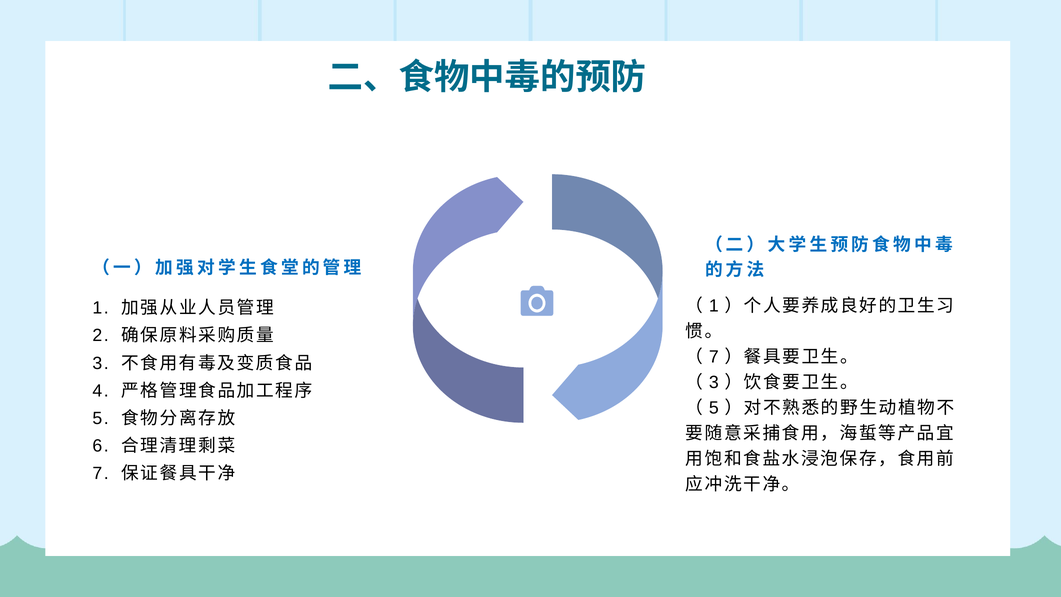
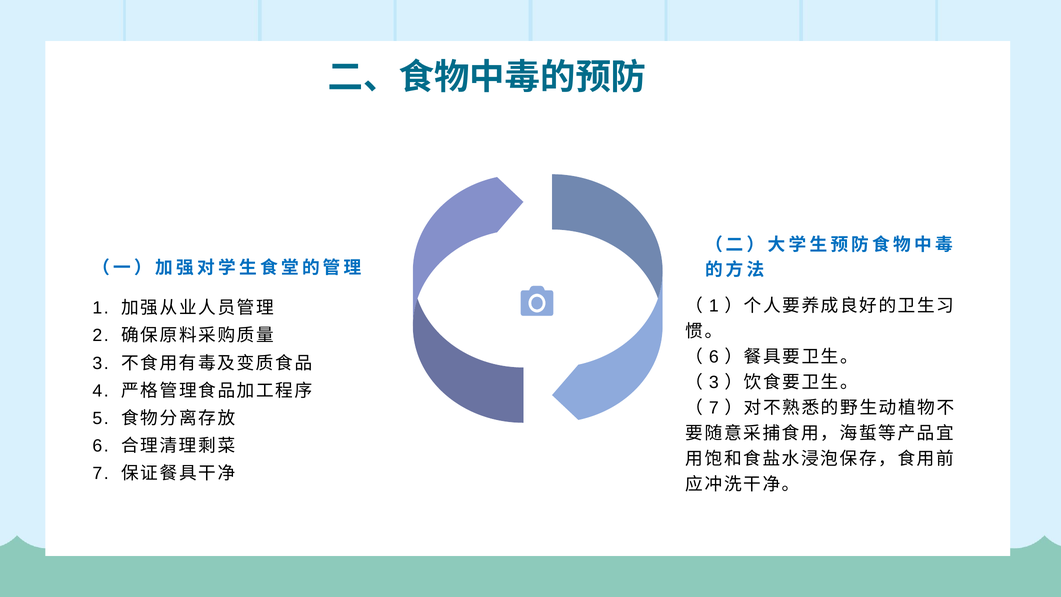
7 at (714, 357): 7 -> 6
5 at (714, 408): 5 -> 7
